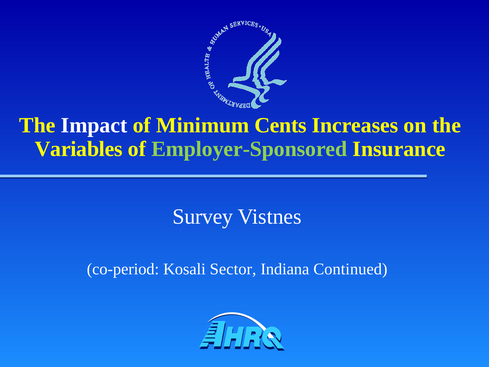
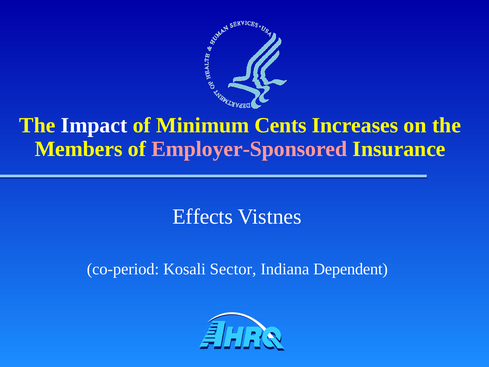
Variables: Variables -> Members
Employer-Sponsored colour: light green -> pink
Survey: Survey -> Effects
Continued: Continued -> Dependent
